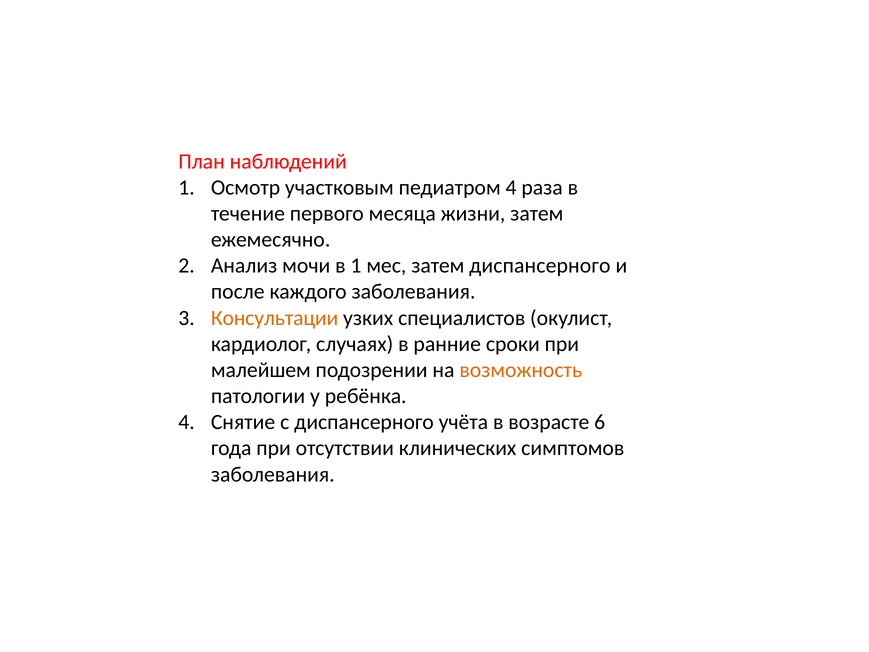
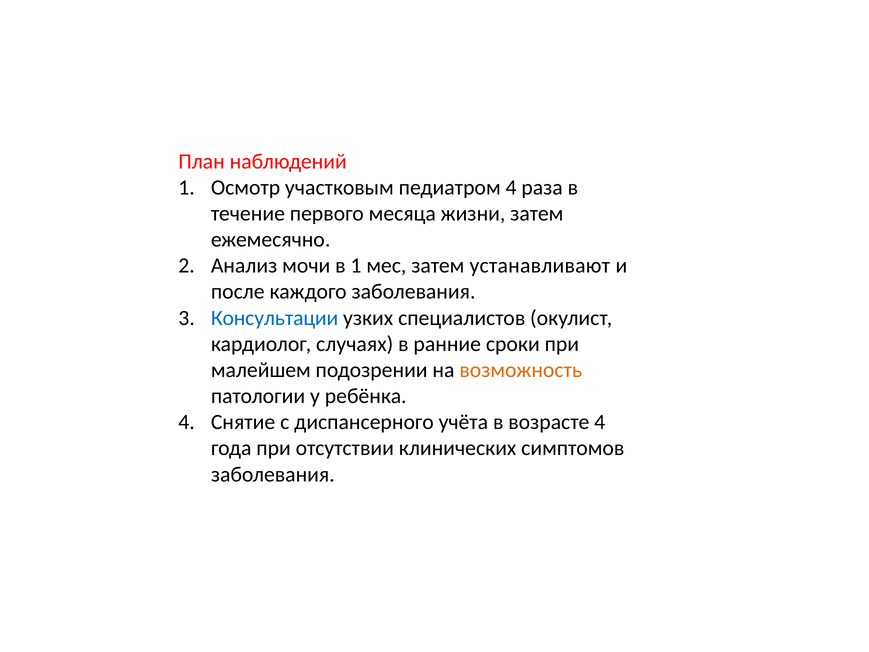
затем диспансерного: диспансерного -> устанавливают
Консультации colour: orange -> blue
возрасте 6: 6 -> 4
